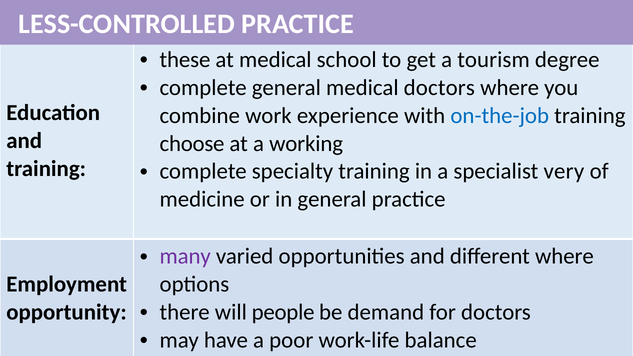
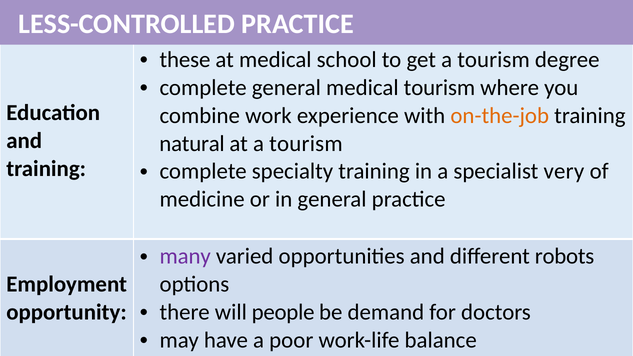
medical doctors: doctors -> tourism
on-the-job colour: blue -> orange
choose: choose -> natural
at a working: working -> tourism
different where: where -> robots
